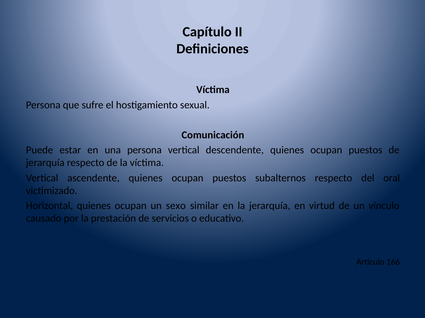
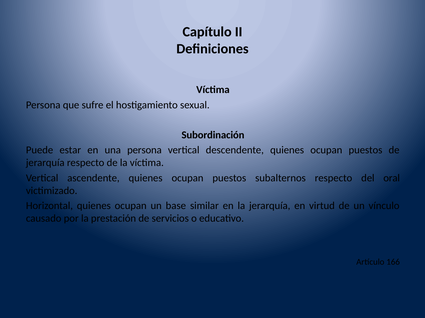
Comunicación: Comunicación -> Subordinación
sexo: sexo -> base
